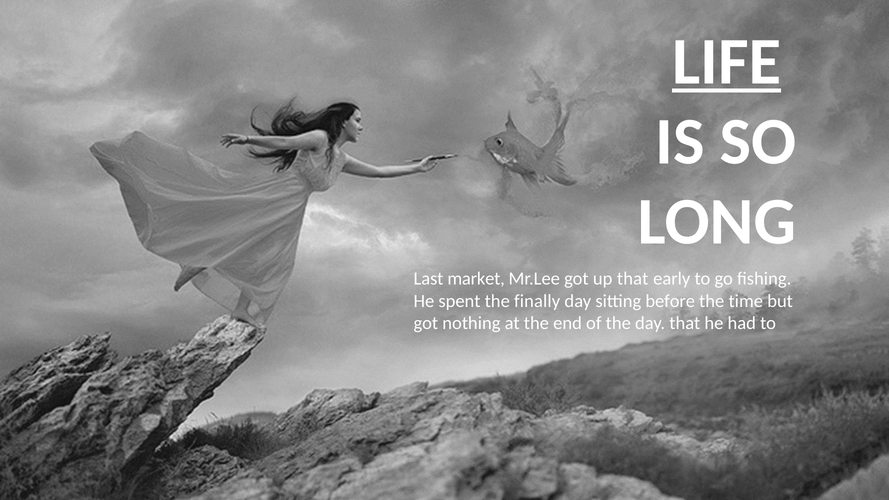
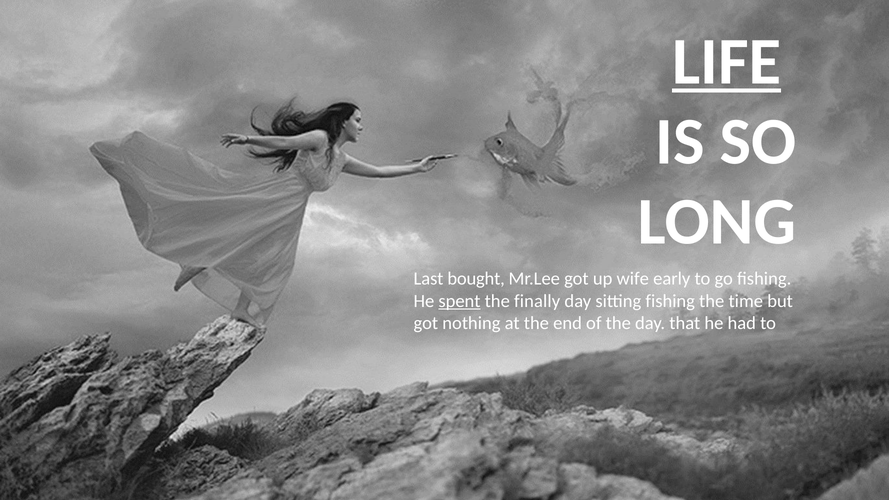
market: market -> bought
up that: that -> wife
spent underline: none -> present
sitting before: before -> fishing
